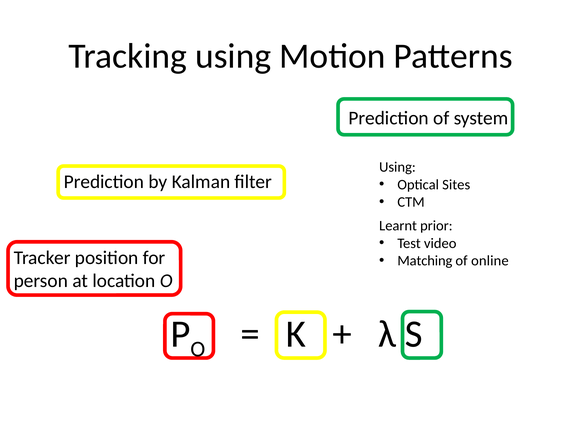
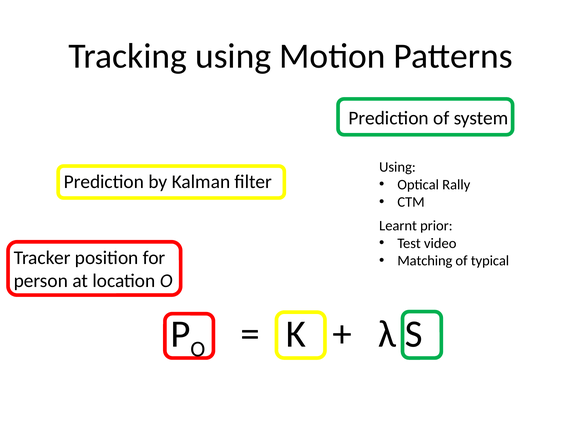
Sites: Sites -> Rally
online: online -> typical
